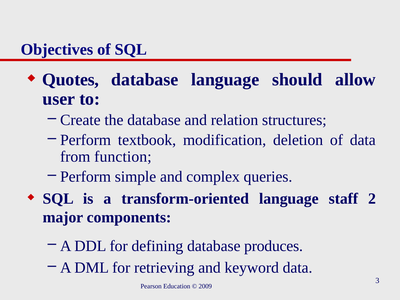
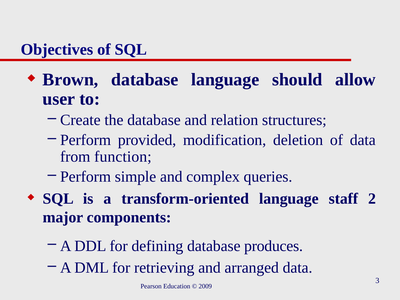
Quotes: Quotes -> Brown
textbook: textbook -> provided
keyword: keyword -> arranged
